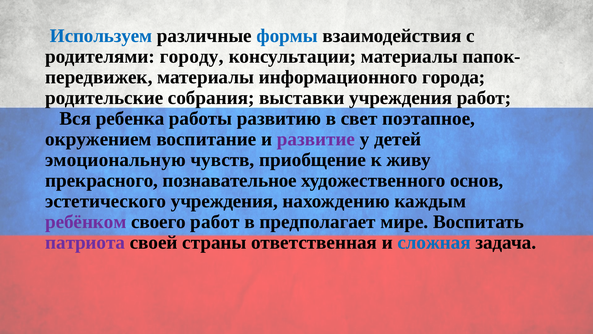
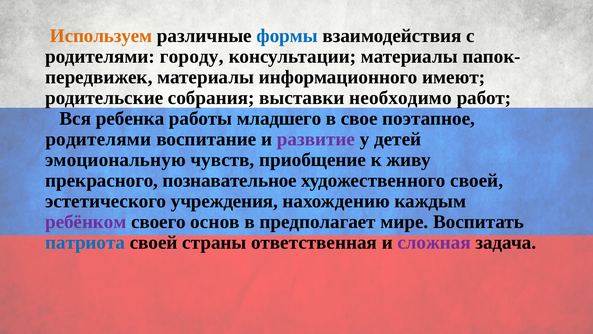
Используем colour: blue -> orange
города: города -> имеют
выставки учреждения: учреждения -> необходимо
развитию: развитию -> младшего
свет: свет -> свое
окружением at (98, 139): окружением -> родителями
художественного основ: основ -> своей
своего работ: работ -> основ
патриота colour: purple -> blue
сложная colour: blue -> purple
